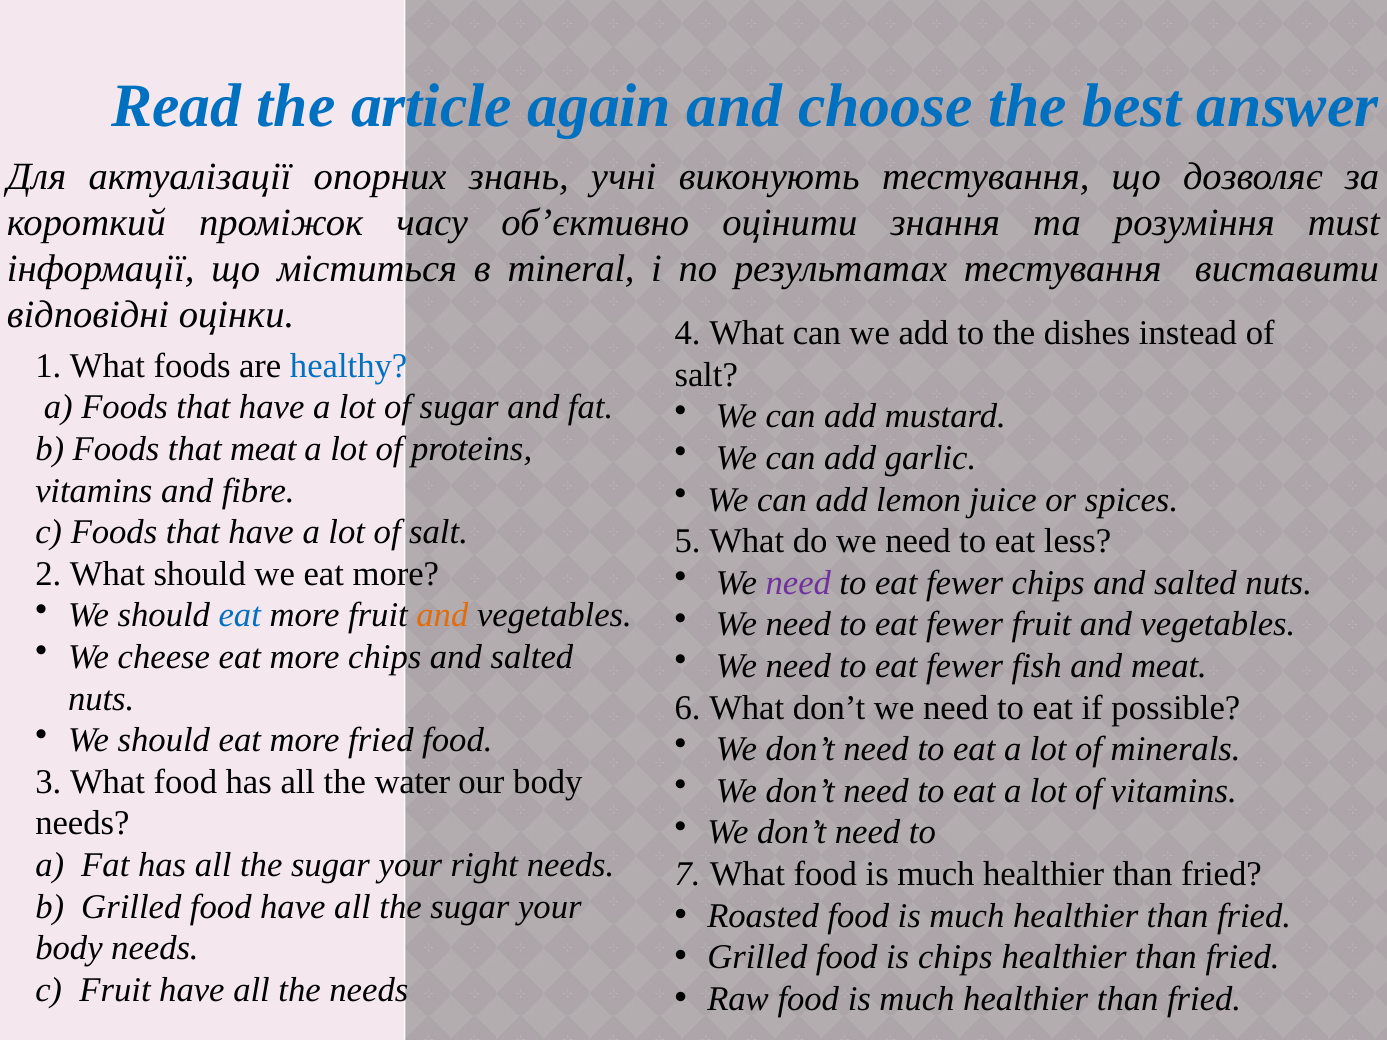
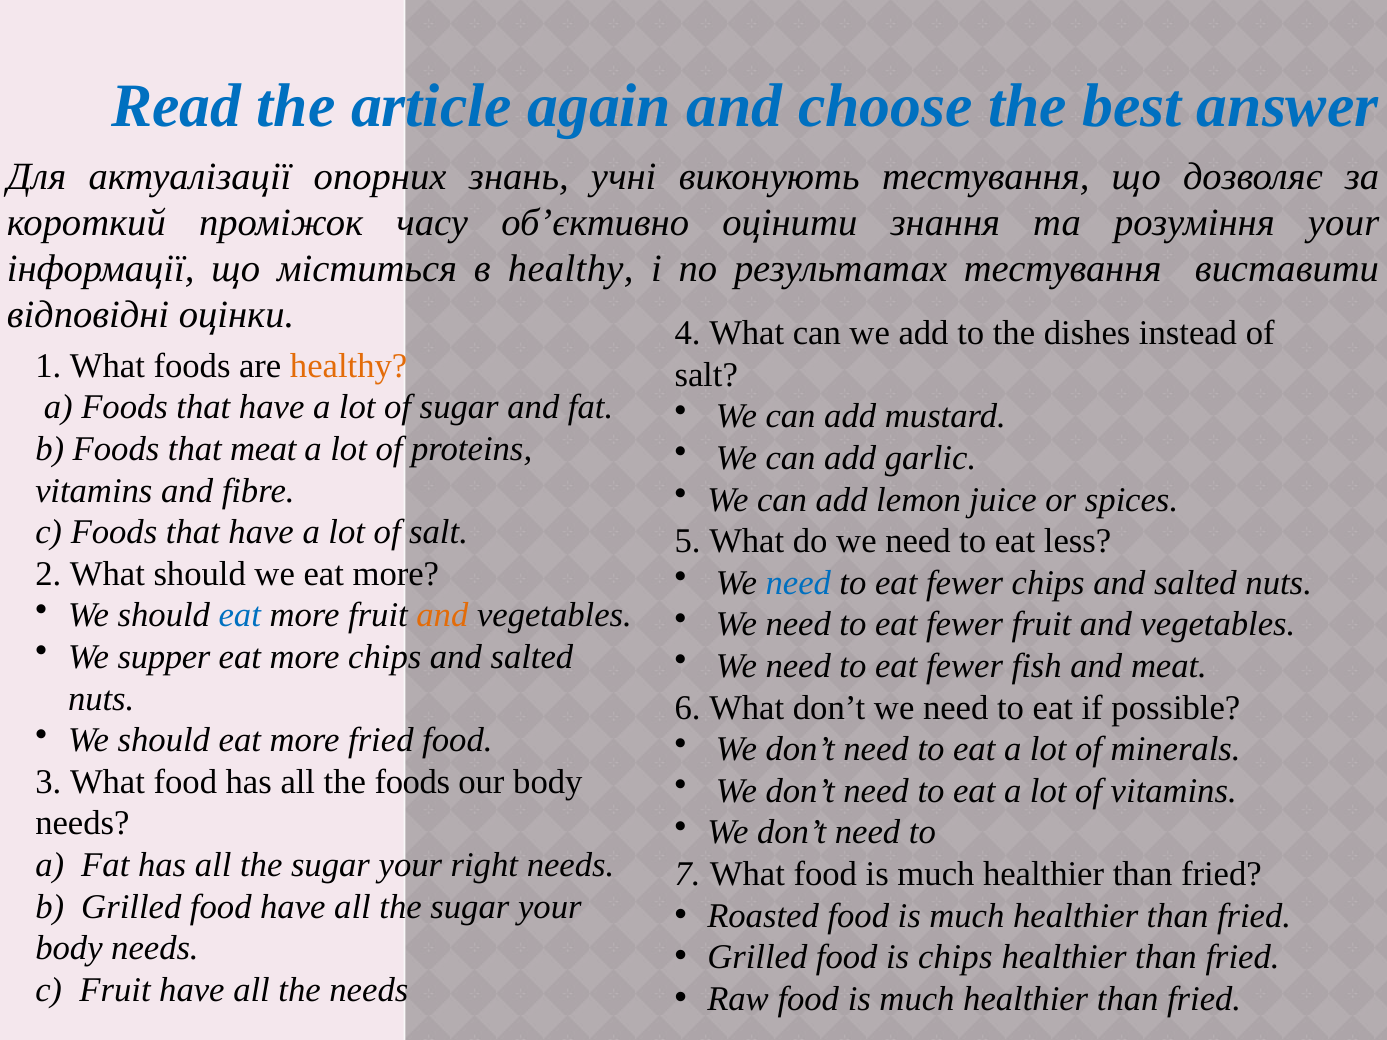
розуміння must: must -> your
в mineral: mineral -> healthy
healthy at (349, 366) colour: blue -> orange
need at (798, 583) colour: purple -> blue
cheese: cheese -> supper
the water: water -> foods
